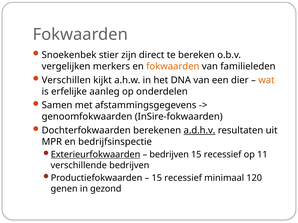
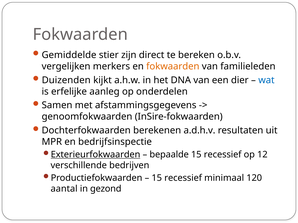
Snoekenbek: Snoekenbek -> Gemiddelde
Verschillen: Verschillen -> Duizenden
wat colour: orange -> blue
a.d.h.v underline: present -> none
bedrijven at (169, 155): bedrijven -> bepaalde
11: 11 -> 12
genen: genen -> aantal
